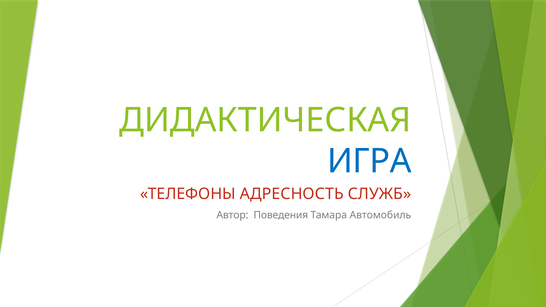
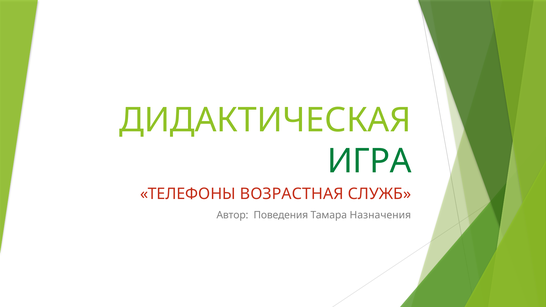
ИГРА colour: blue -> green
АДРЕСНОСТЬ: АДРЕСНОСТЬ -> ВОЗРАСТНАЯ
Автомобиль: Автомобиль -> Назначения
